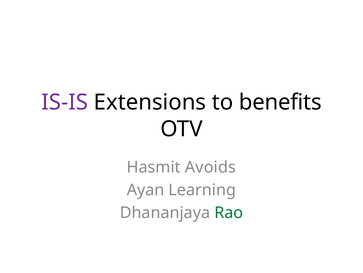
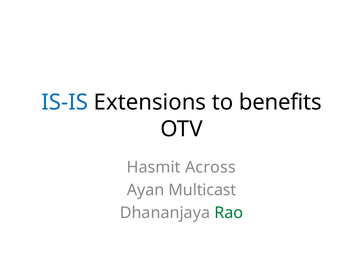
IS-IS colour: purple -> blue
Avoids: Avoids -> Across
Learning: Learning -> Multicast
